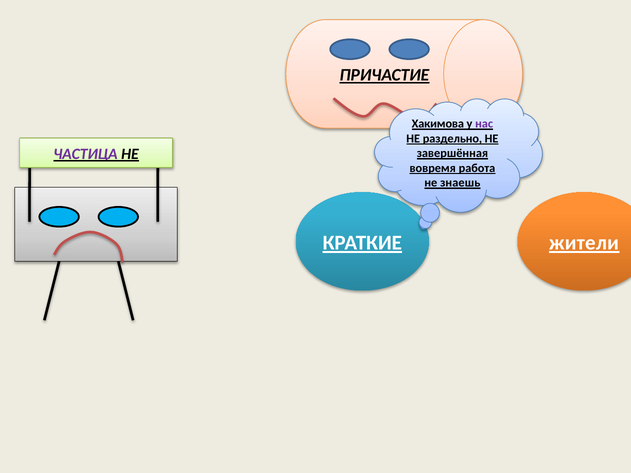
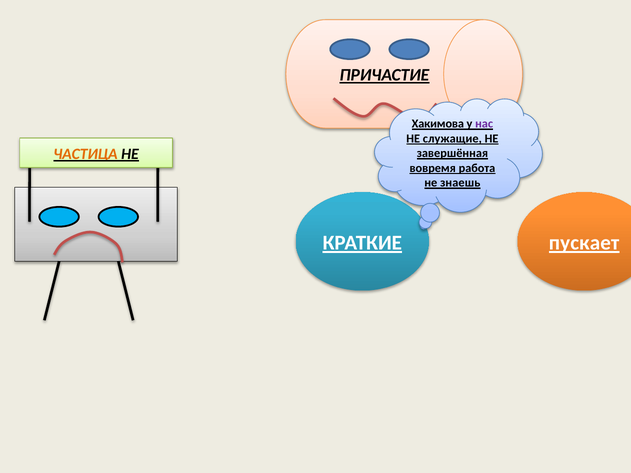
раздельно: раздельно -> служащие
ЧАСТИЦА colour: purple -> orange
жители: жители -> пускает
